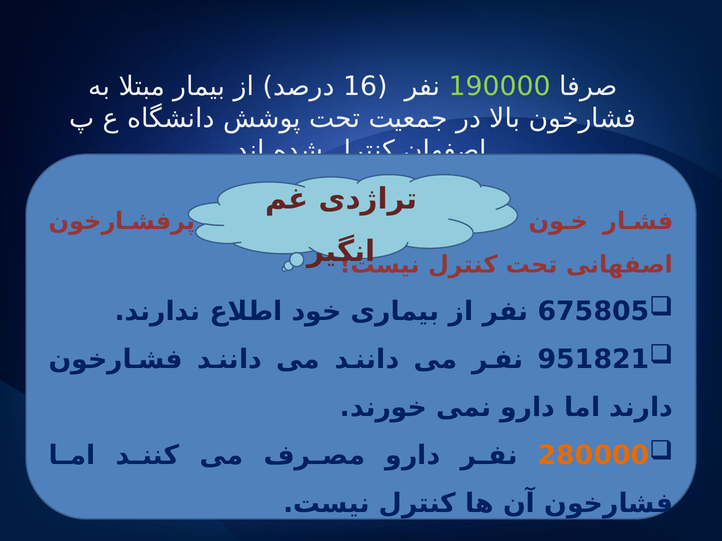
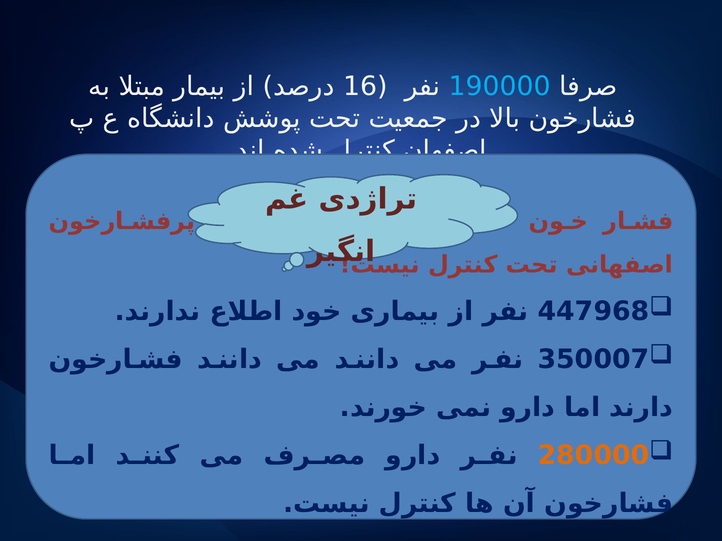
190000 colour: light green -> light blue
675805: 675805 -> 447968
951821: 951821 -> 350007
